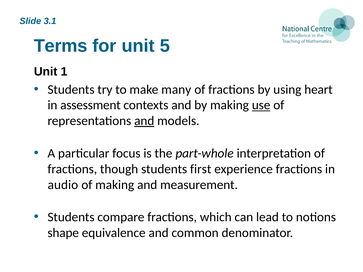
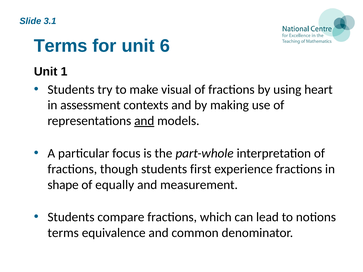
5: 5 -> 6
many: many -> visual
use underline: present -> none
audio: audio -> shape
of making: making -> equally
shape at (63, 233): shape -> terms
